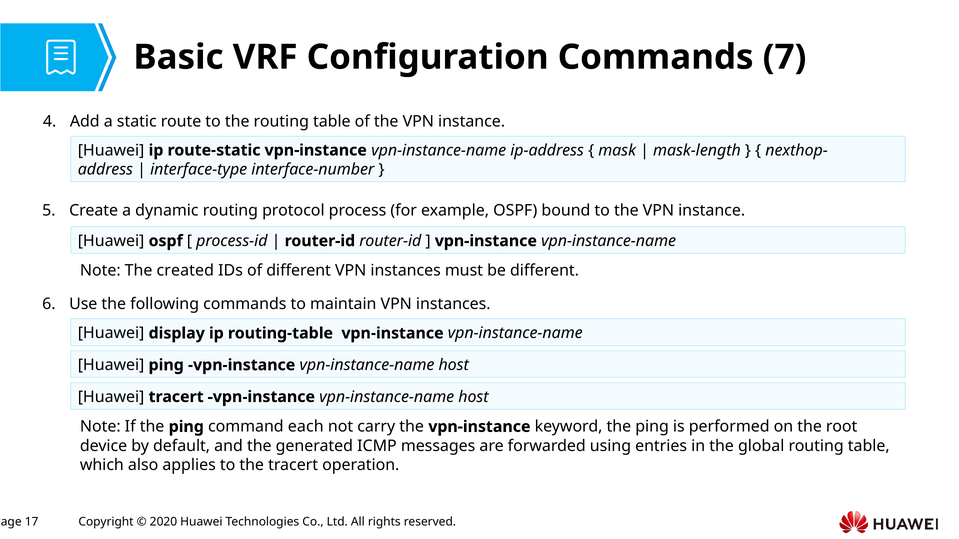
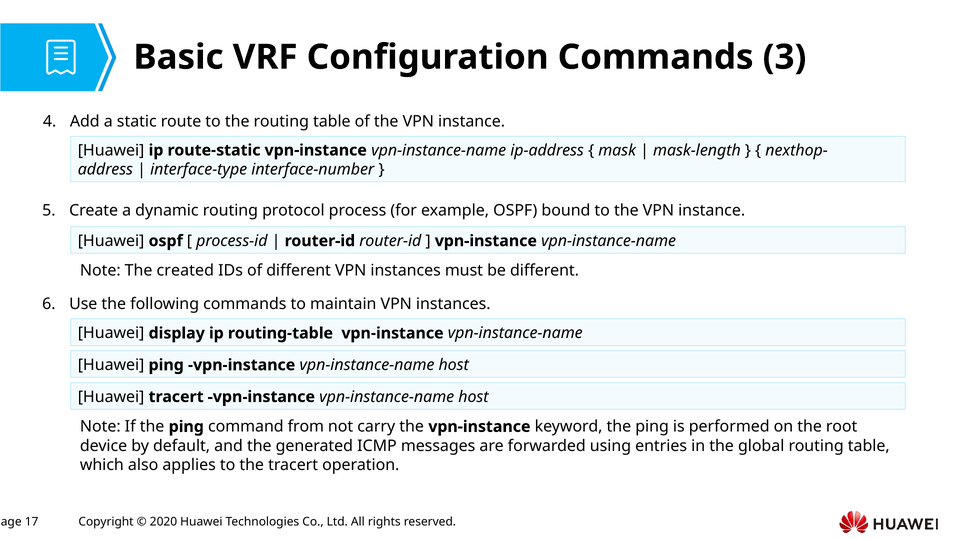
7: 7 -> 3
each: each -> from
